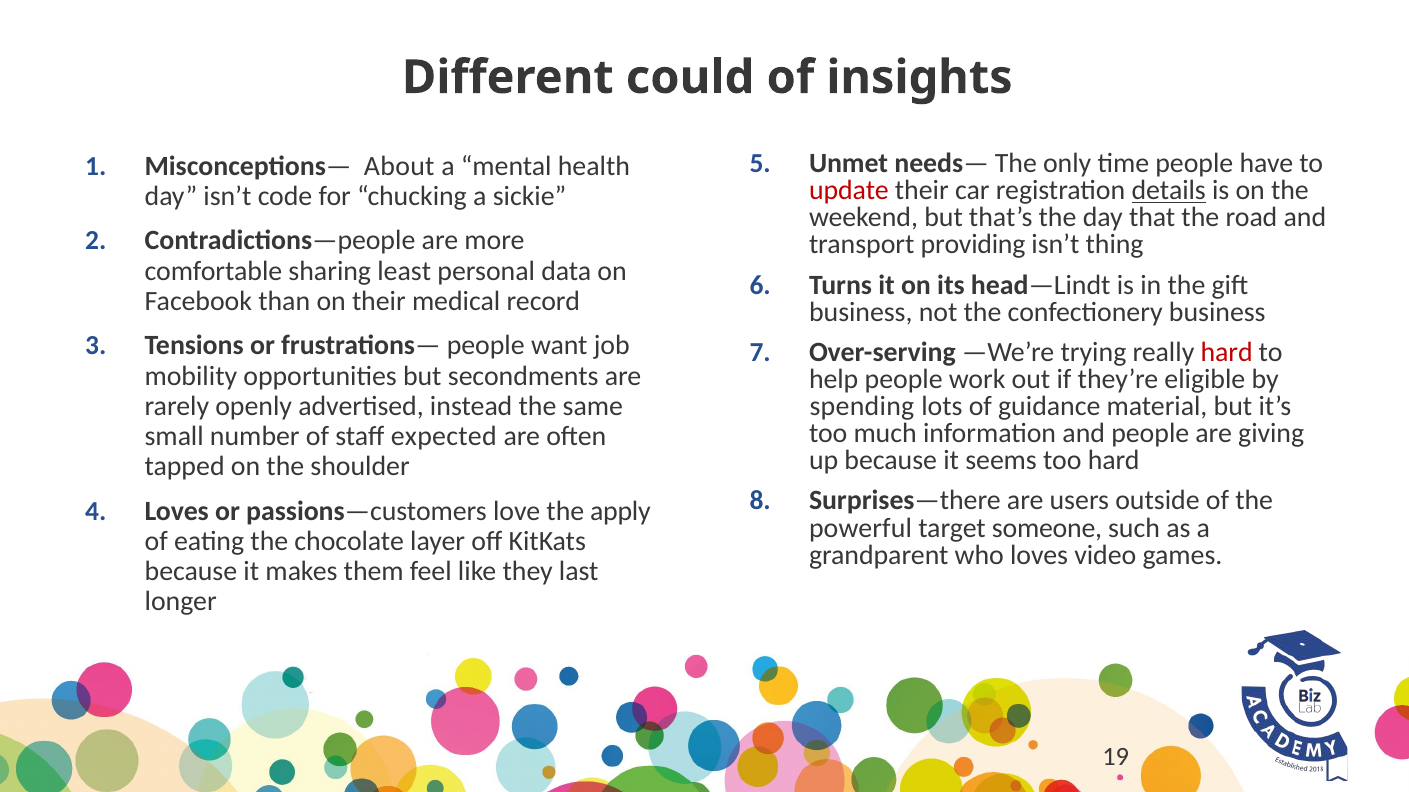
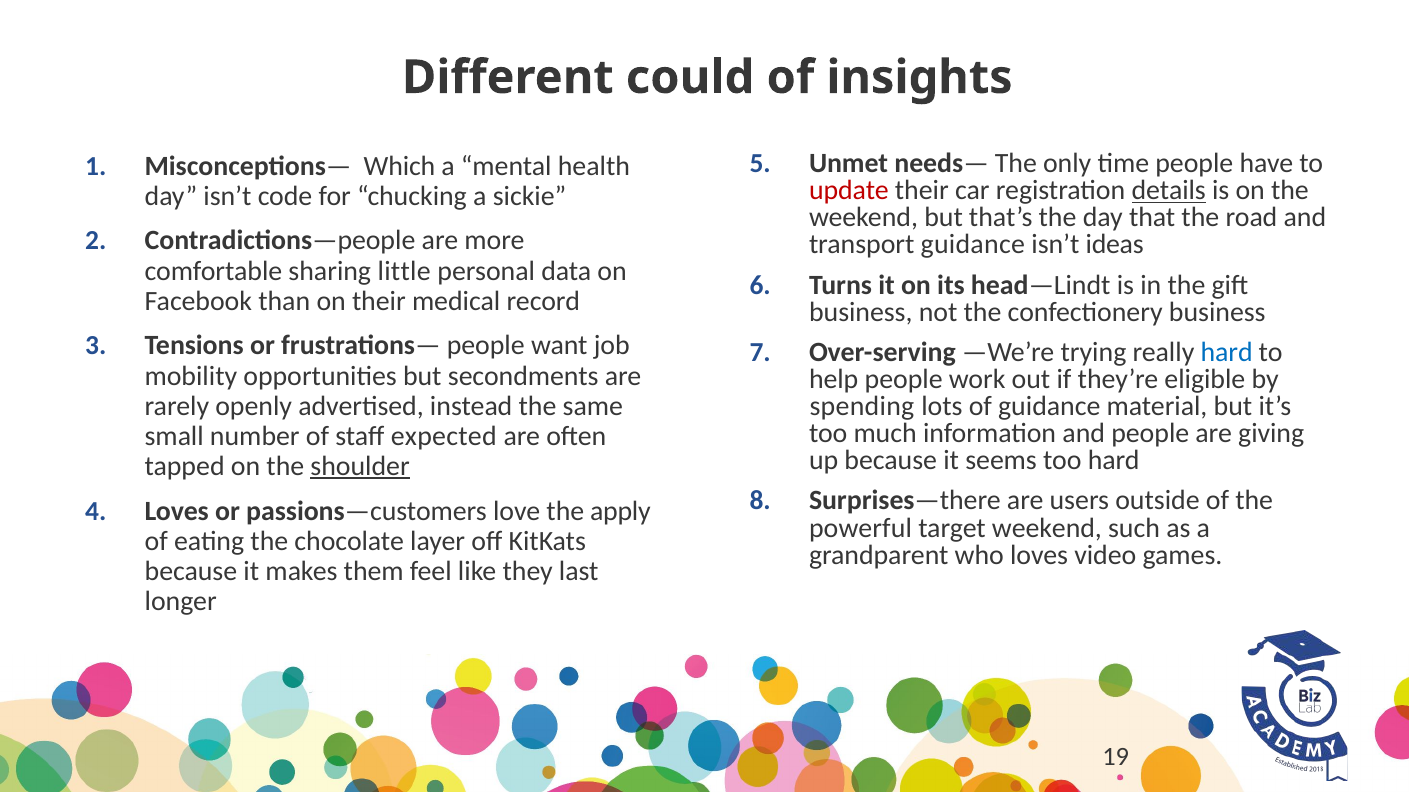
About: About -> Which
transport providing: providing -> guidance
thing: thing -> ideas
least: least -> little
hard at (1227, 353) colour: red -> blue
shoulder underline: none -> present
target someone: someone -> weekend
